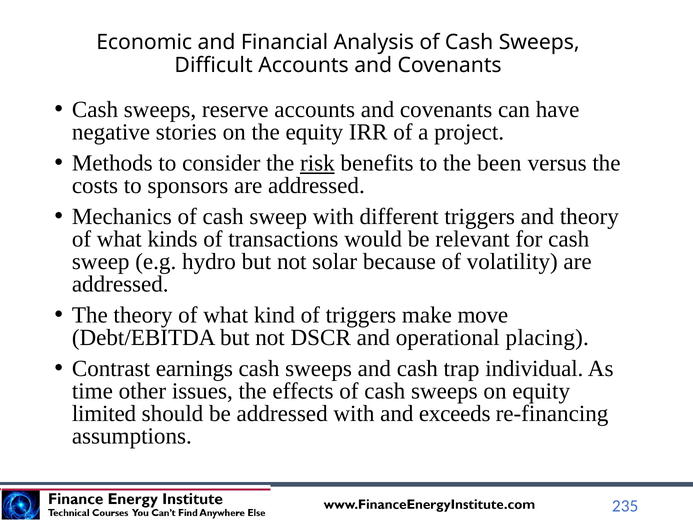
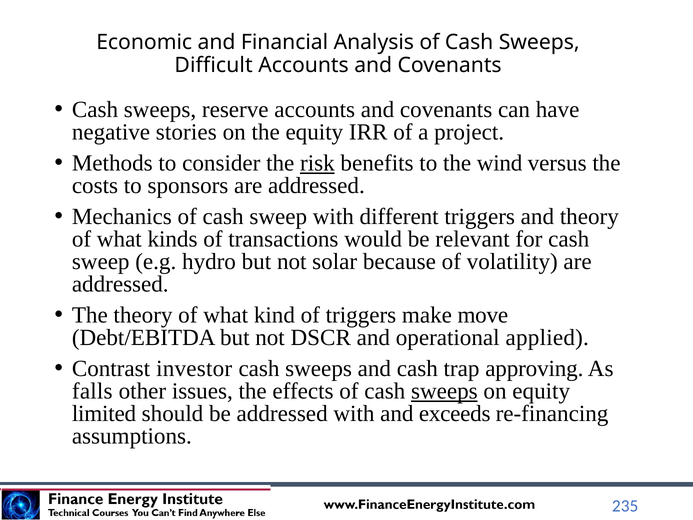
been: been -> wind
placing: placing -> applied
earnings: earnings -> investor
individual: individual -> approving
time: time -> falls
sweeps at (444, 391) underline: none -> present
